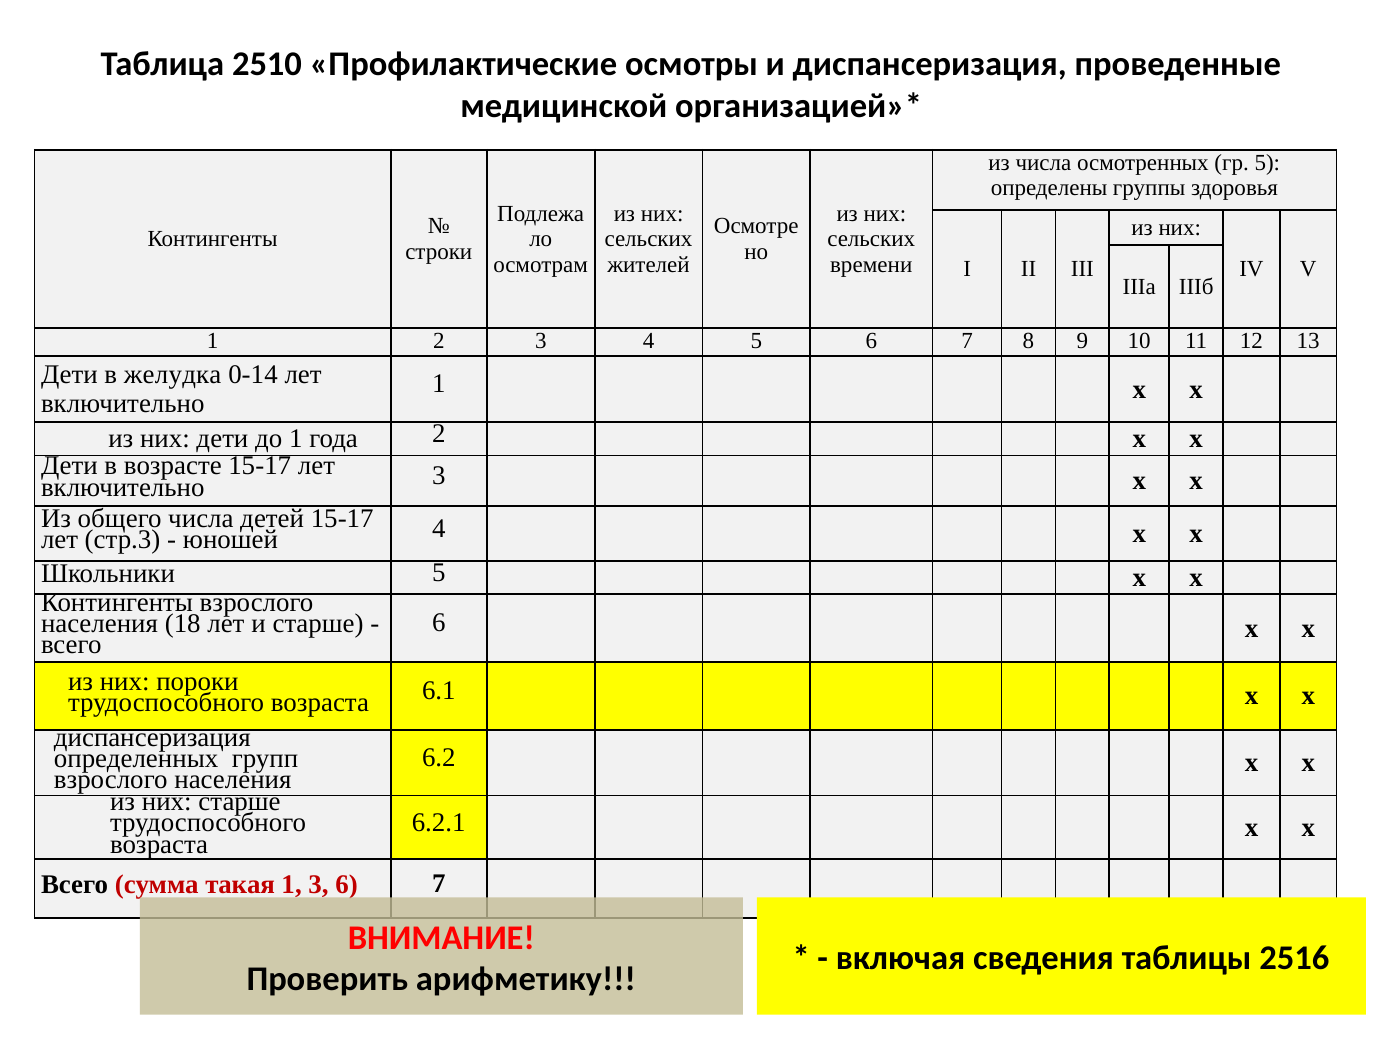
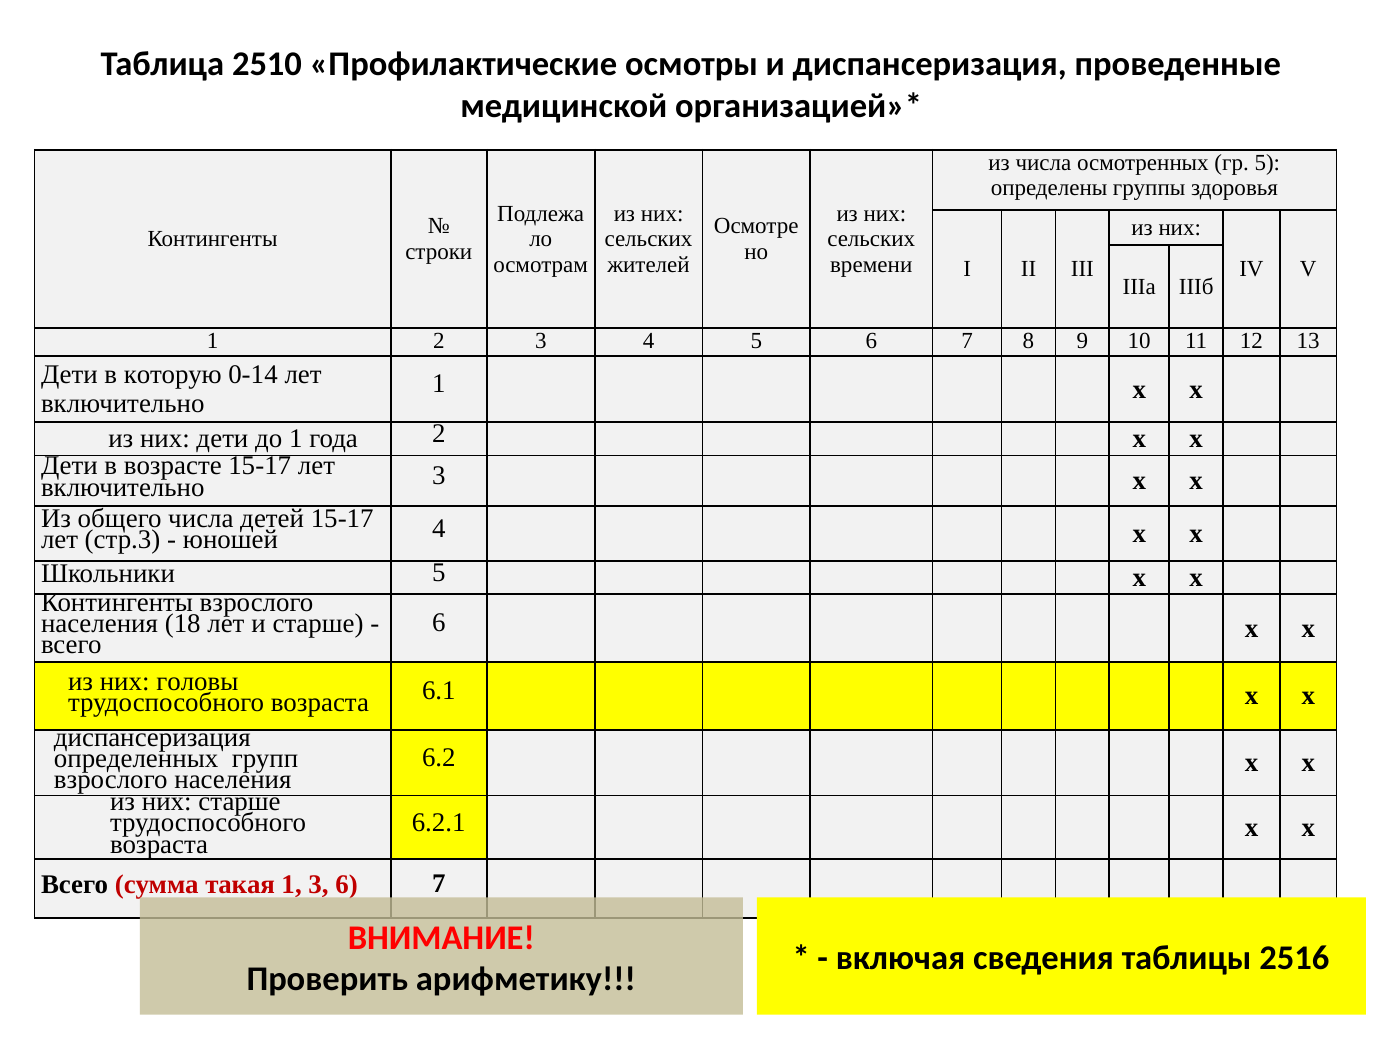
желудка: желудка -> которую
пороки: пороки -> головы
